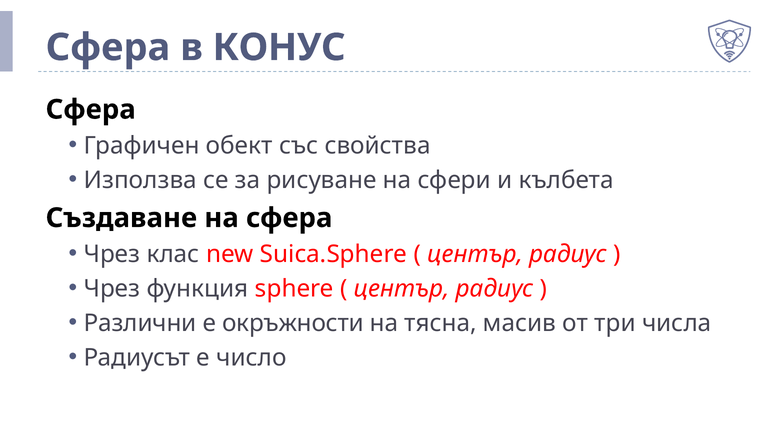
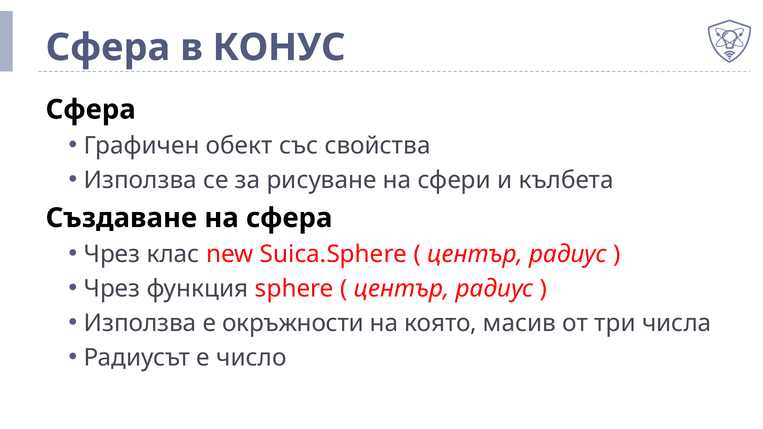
Различни at (140, 323): Различни -> Използва
тясна: тясна -> която
